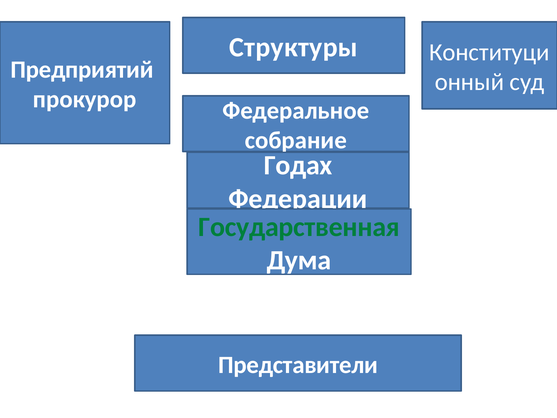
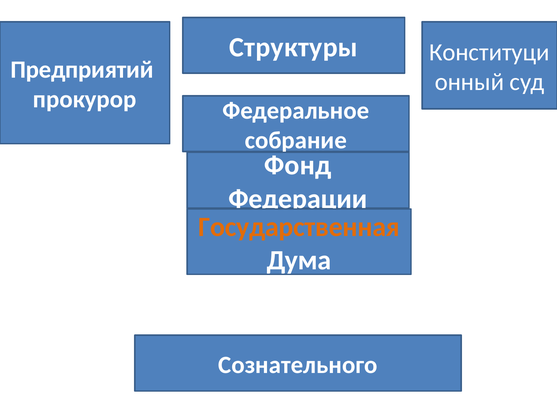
Годах: Годах -> Фонд
Государственная colour: green -> orange
Представители: Представители -> Сознательного
